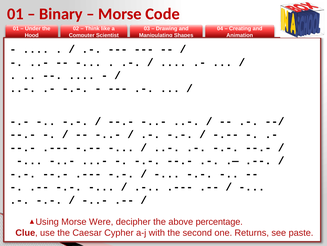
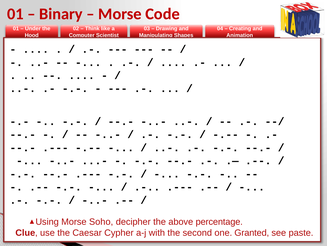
Were: Were -> Soho
Returns: Returns -> Granted
